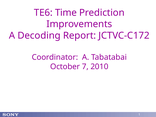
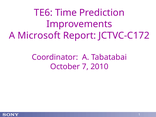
Decoding: Decoding -> Microsoft
